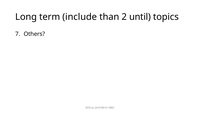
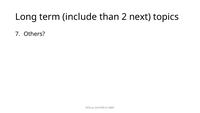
until: until -> next
